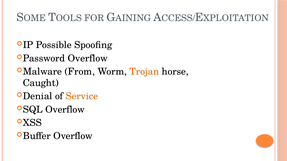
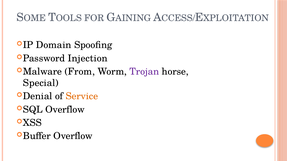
Possible: Possible -> Domain
Overflow at (88, 58): Overflow -> Injection
Trojan colour: orange -> purple
Caught: Caught -> Special
